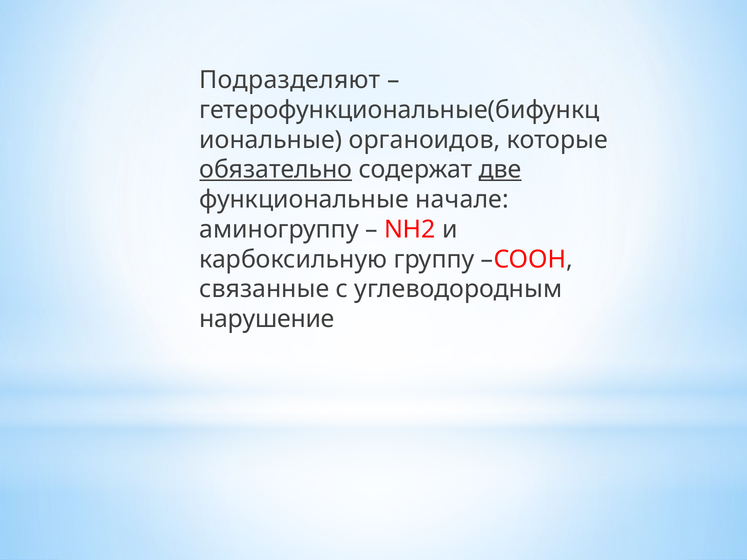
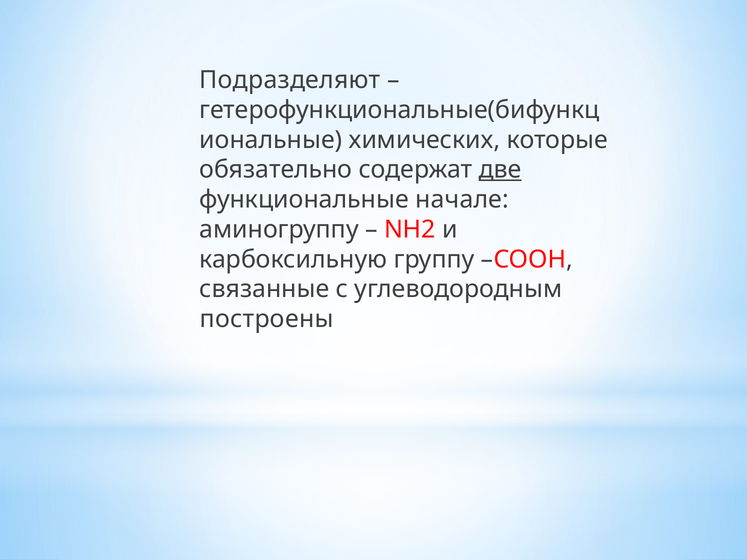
органоидов: органоидов -> химических
обязательно underline: present -> none
нарушение: нарушение -> построены
